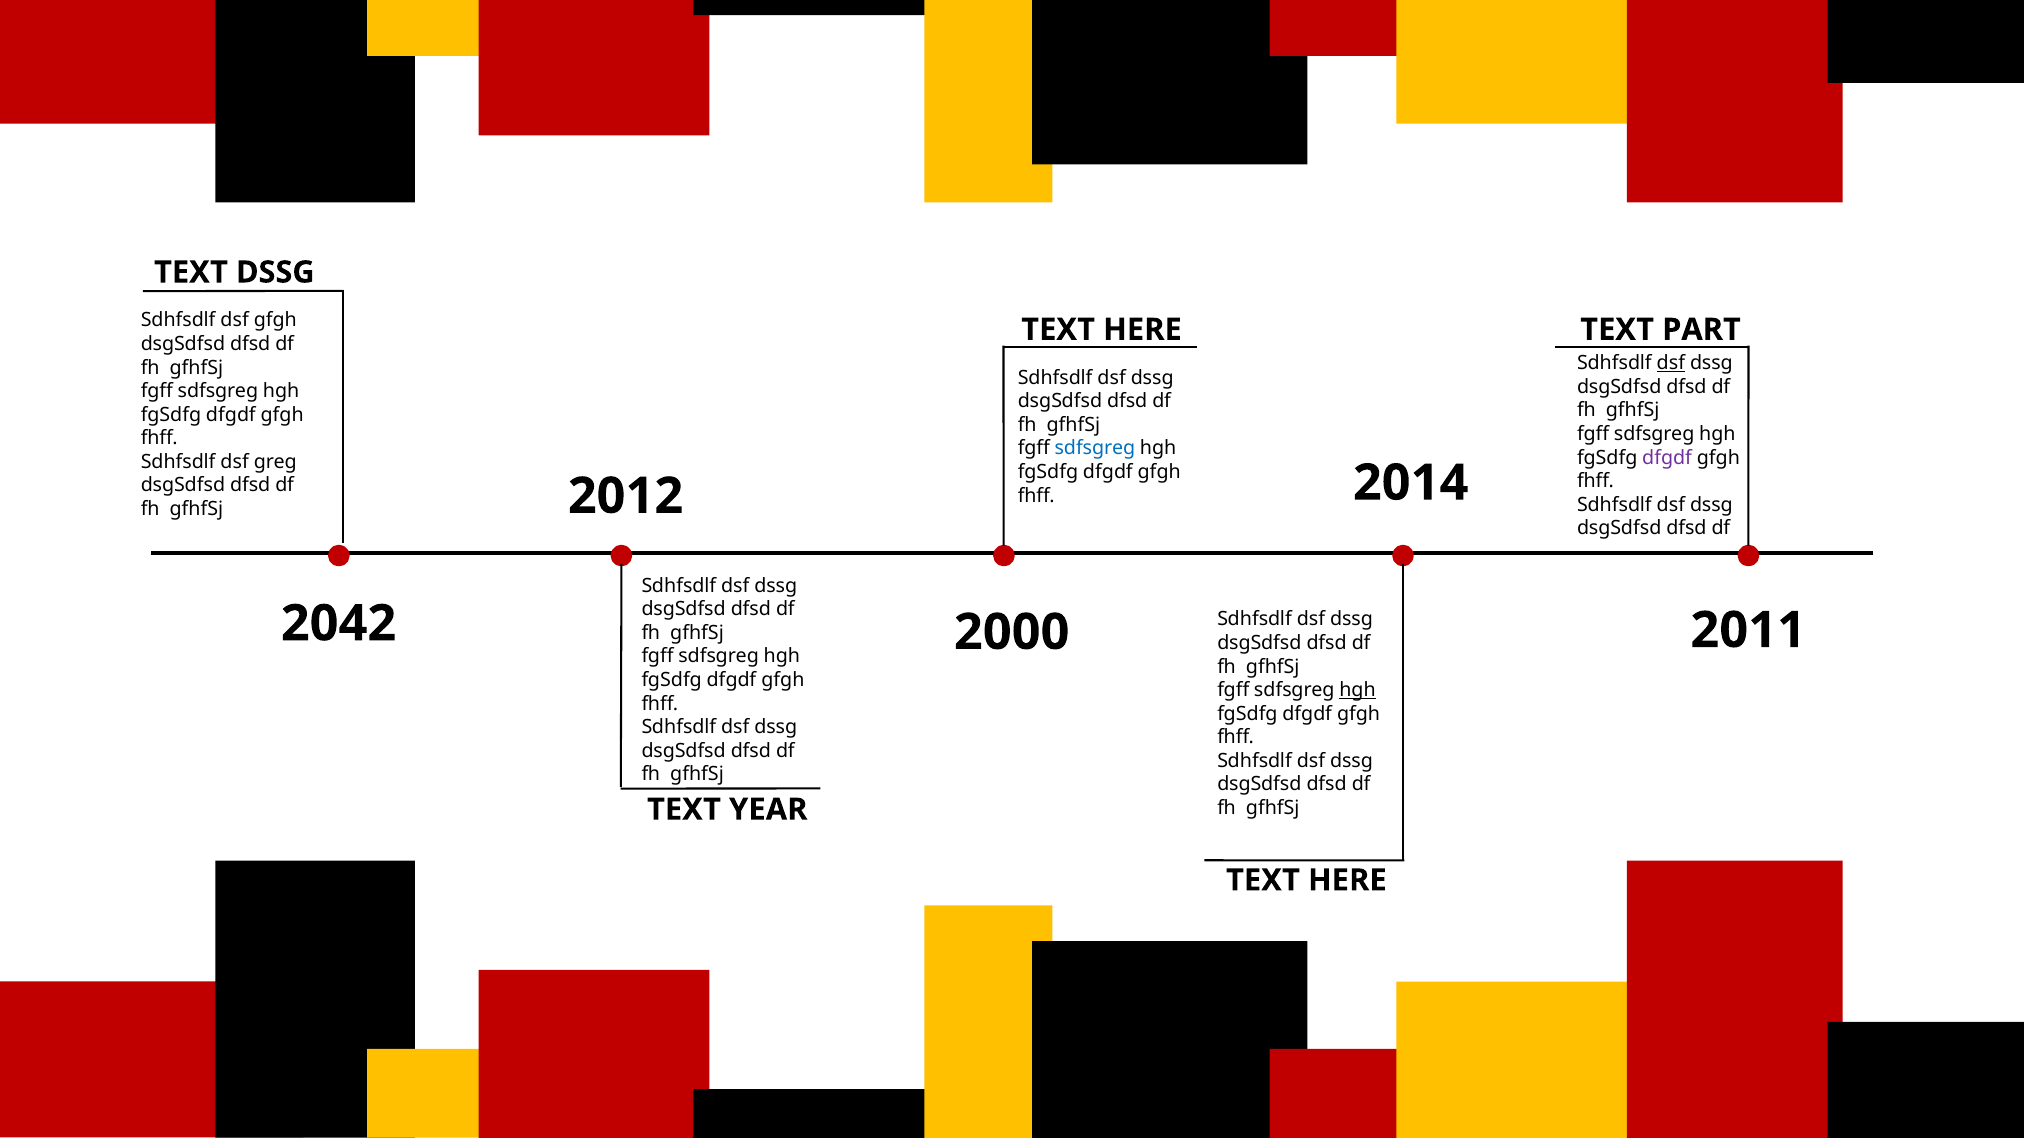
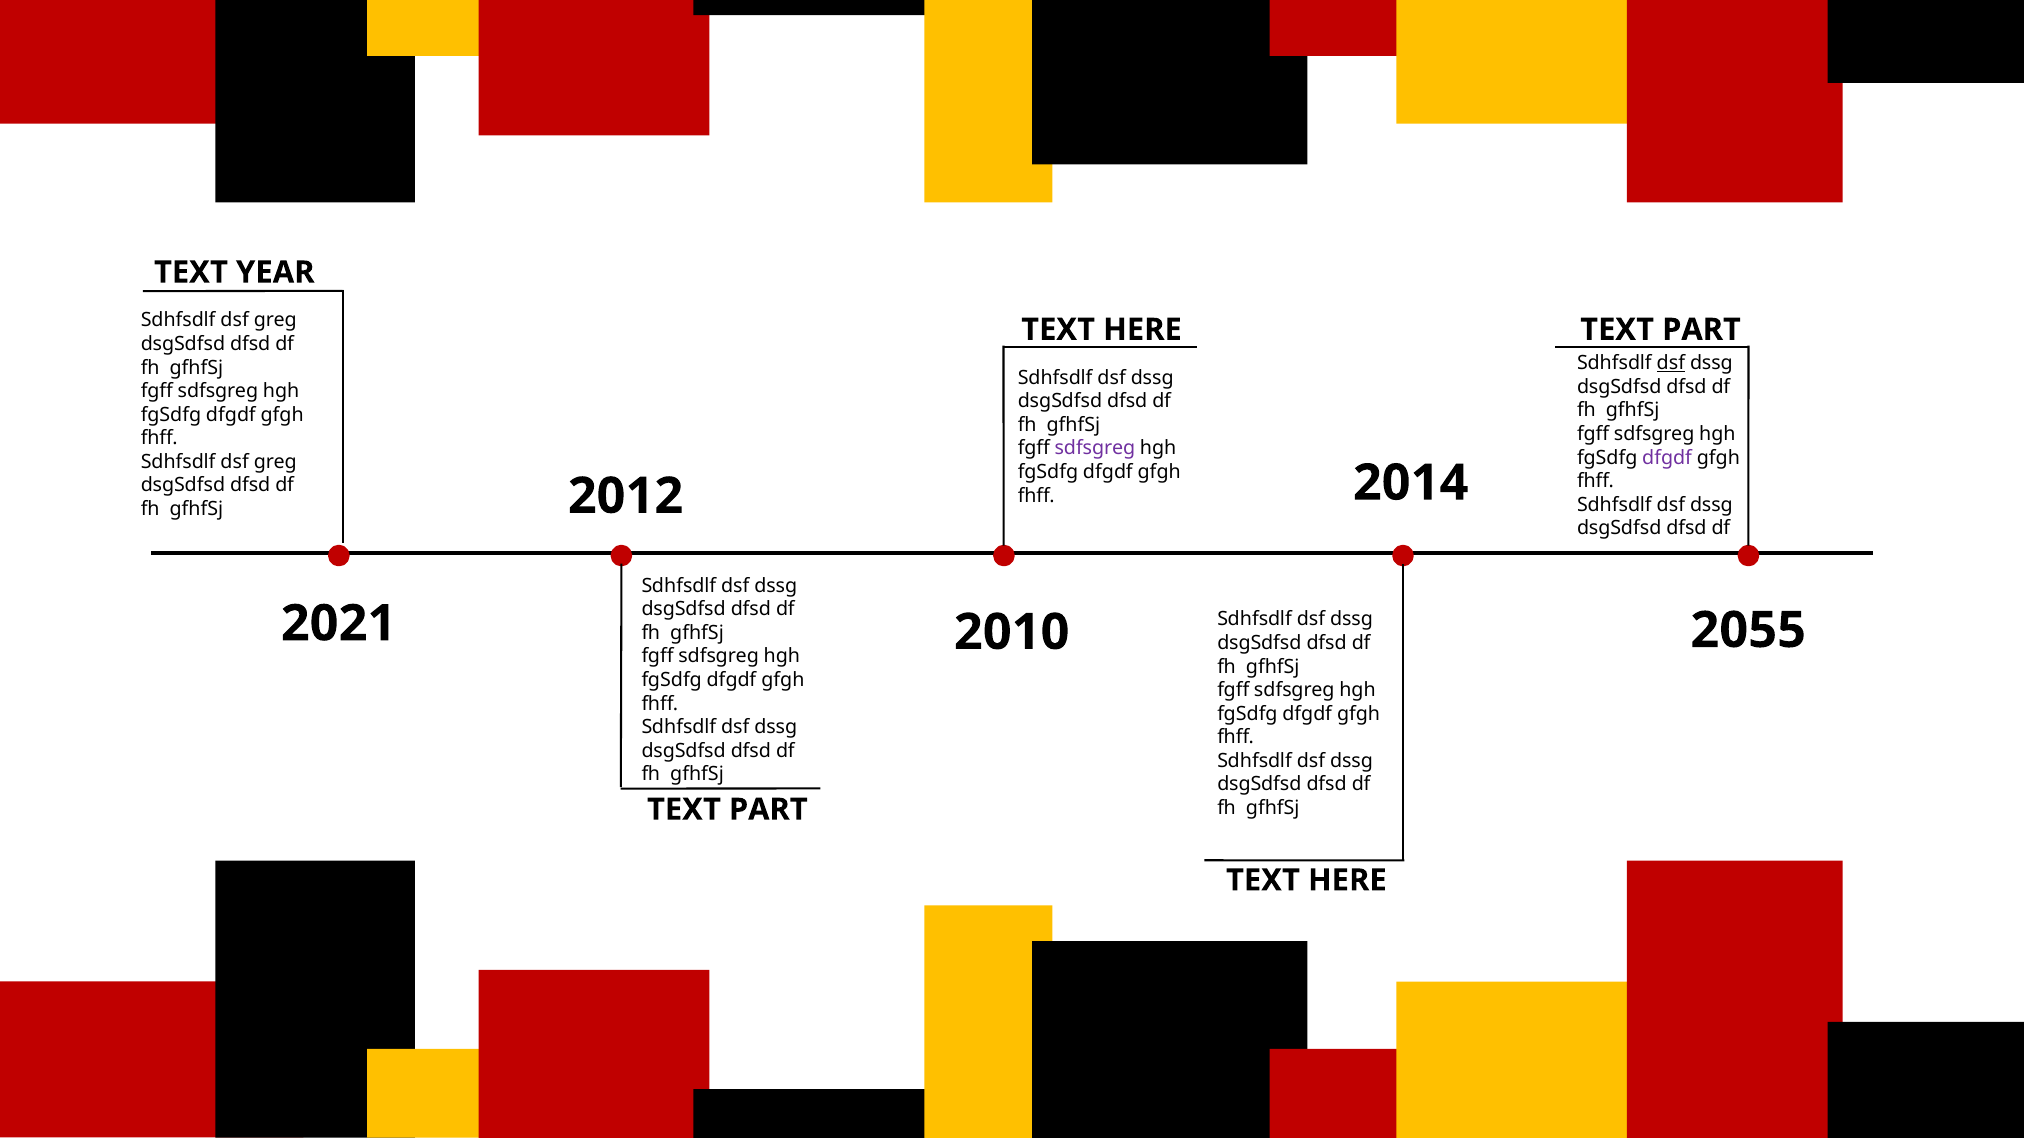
TEXT DSSG: DSSG -> YEAR
gfgh at (275, 321): gfgh -> greg
sdfsgreg at (1095, 449) colour: blue -> purple
2042: 2042 -> 2021
2011: 2011 -> 2055
2000: 2000 -> 2010
hgh at (1358, 690) underline: present -> none
YEAR at (768, 810): YEAR -> PART
